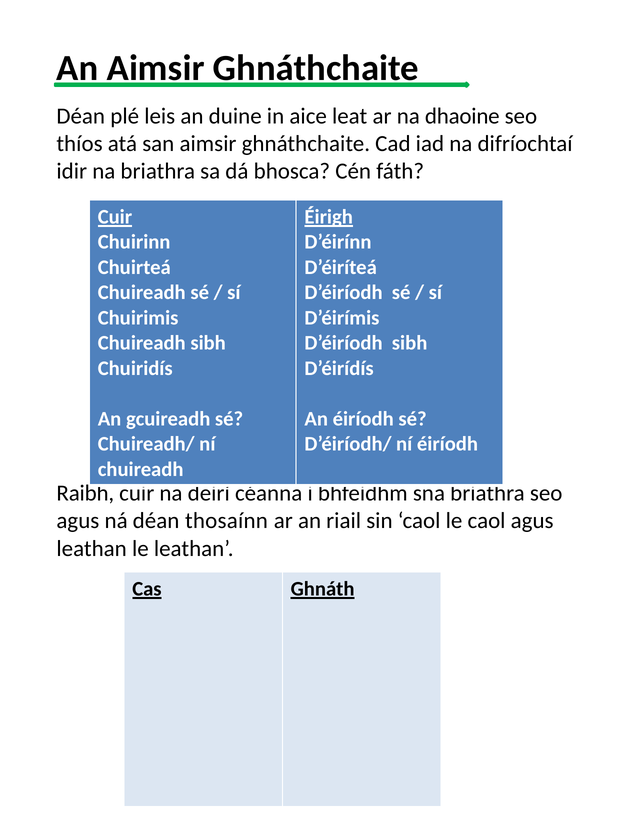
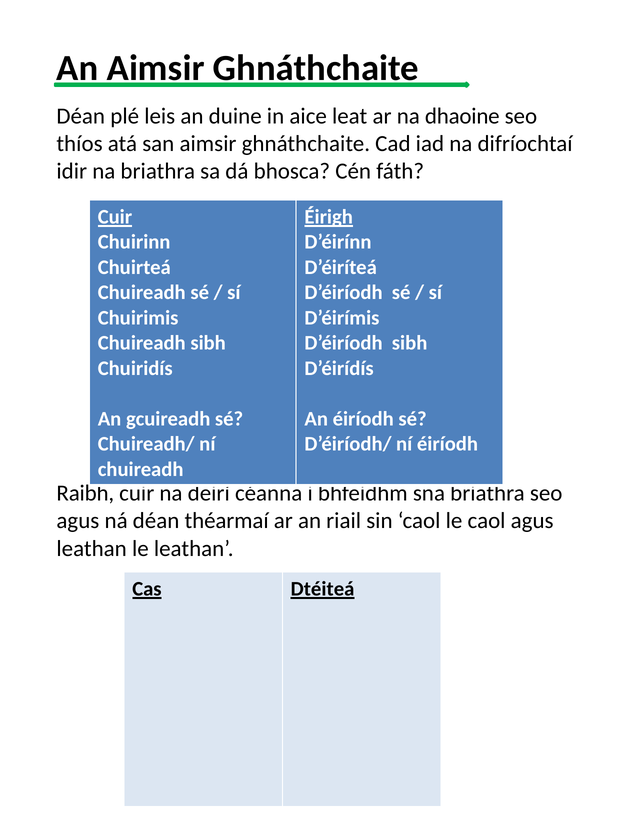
thosaínn: thosaínn -> théarmaí
Ghnáth: Ghnáth -> Dtéiteá
